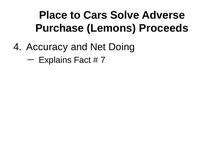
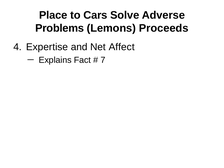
Purchase: Purchase -> Problems
Accuracy: Accuracy -> Expertise
Doing: Doing -> Affect
